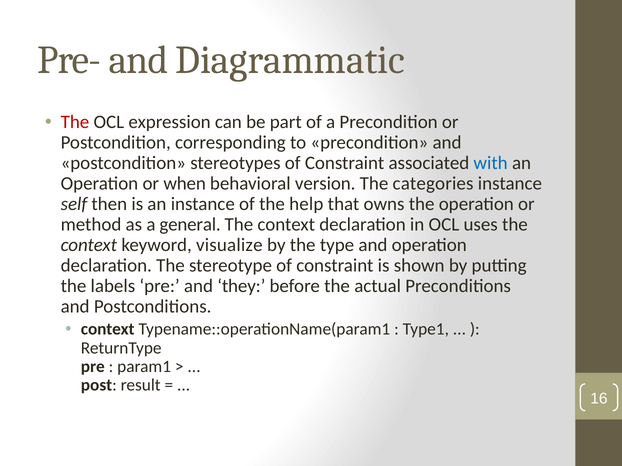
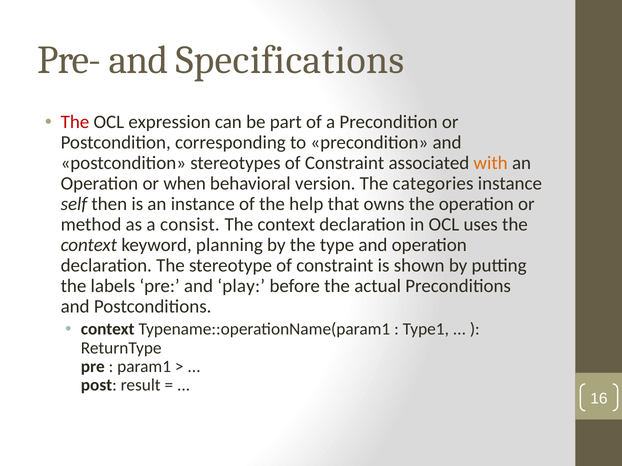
Diagrammatic: Diagrammatic -> Specifications
with colour: blue -> orange
general: general -> consist
visualize: visualize -> planning
they: they -> play
